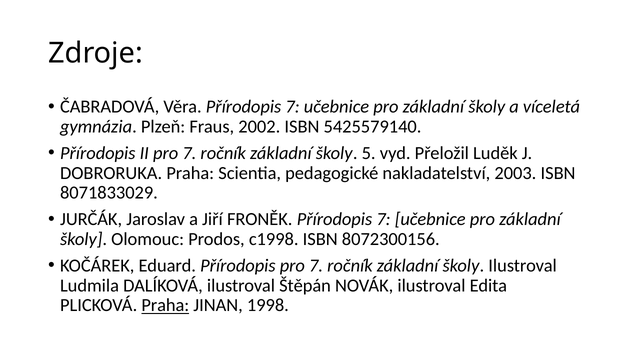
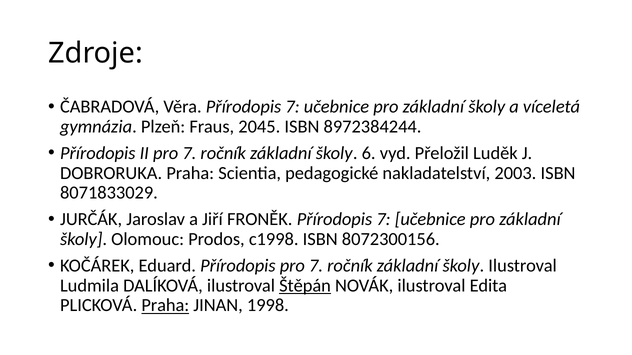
2002: 2002 -> 2045
5425579140: 5425579140 -> 8972384244
5: 5 -> 6
Štěpán underline: none -> present
